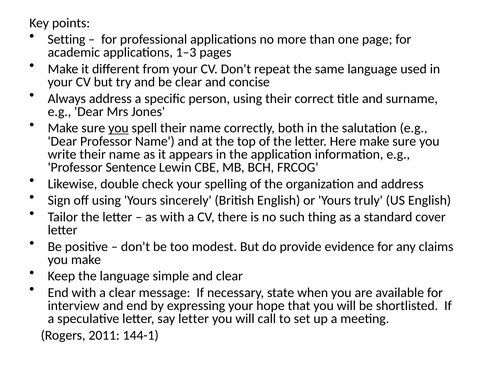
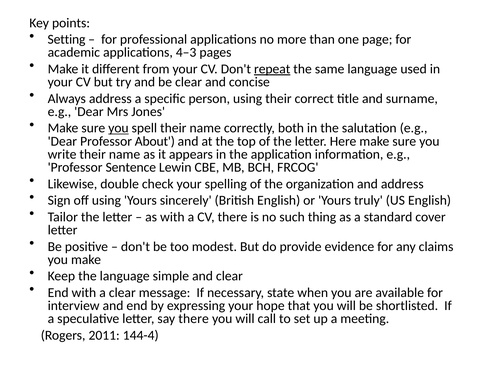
1–3: 1–3 -> 4–3
repeat underline: none -> present
Professor Name: Name -> About
say letter: letter -> there
144-1: 144-1 -> 144-4
